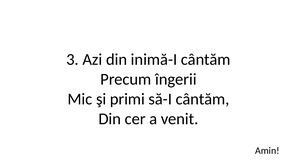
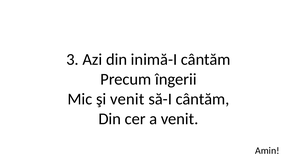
şi primi: primi -> venit
